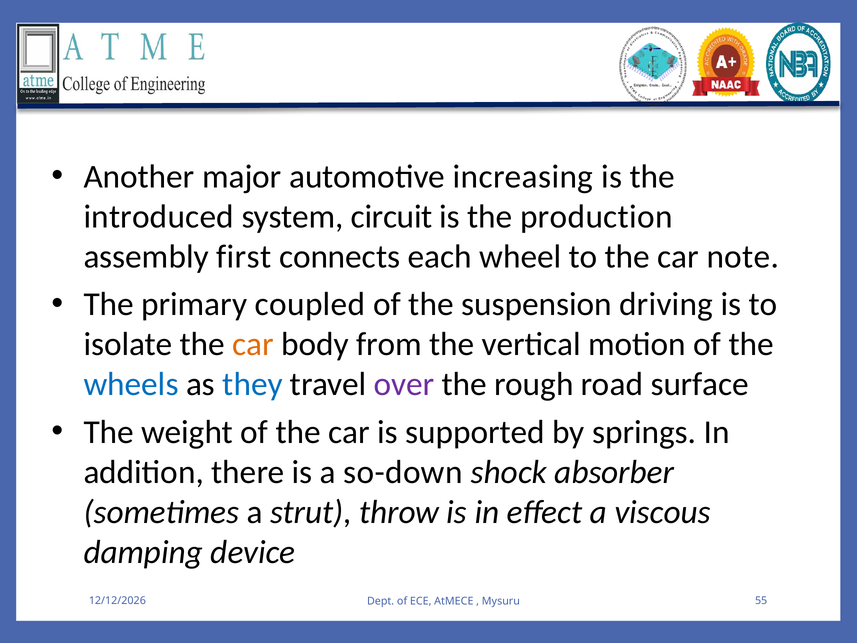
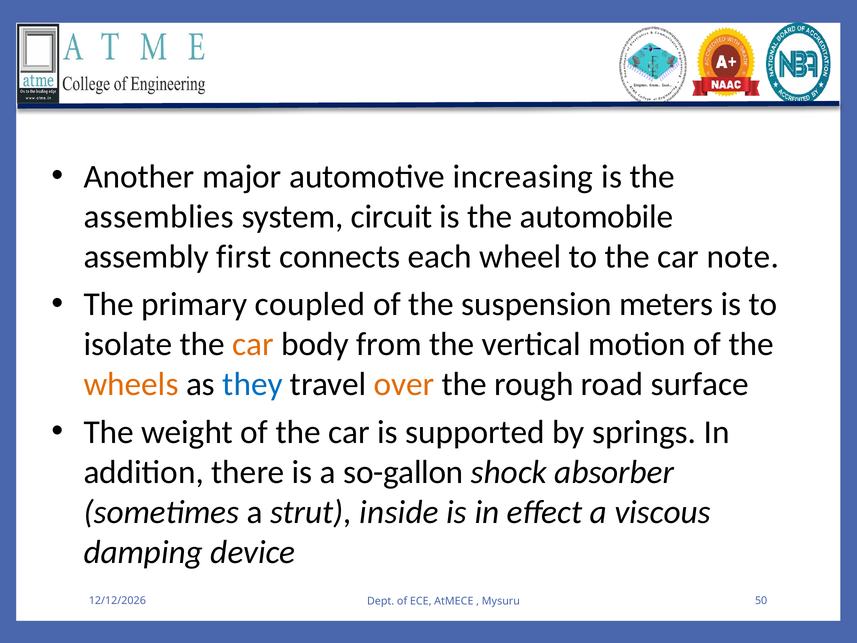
introduced: introduced -> assemblies
production: production -> automobile
driving: driving -> meters
wheels colour: blue -> orange
over colour: purple -> orange
so-down: so-down -> so-gallon
throw: throw -> inside
55: 55 -> 50
